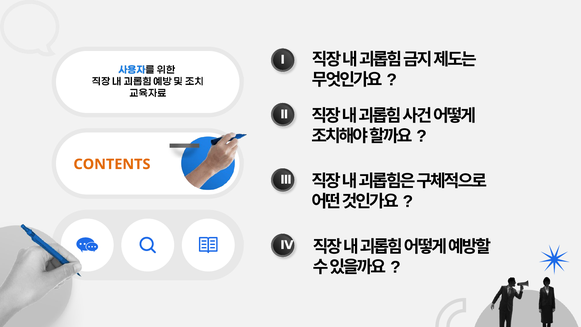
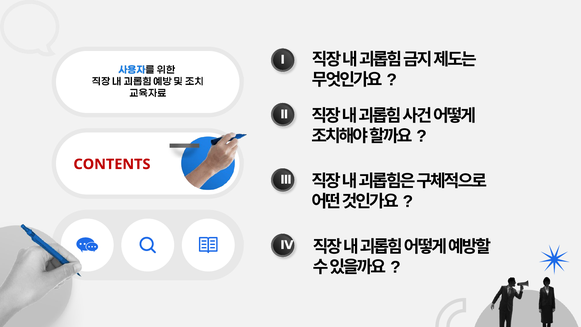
CONTENTS colour: orange -> red
